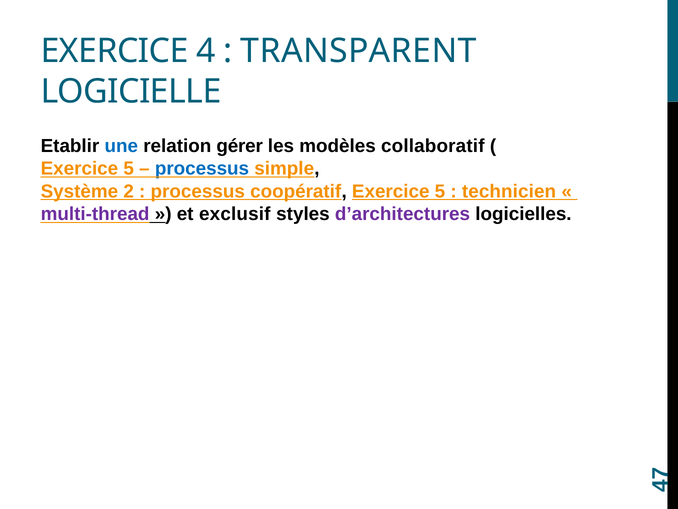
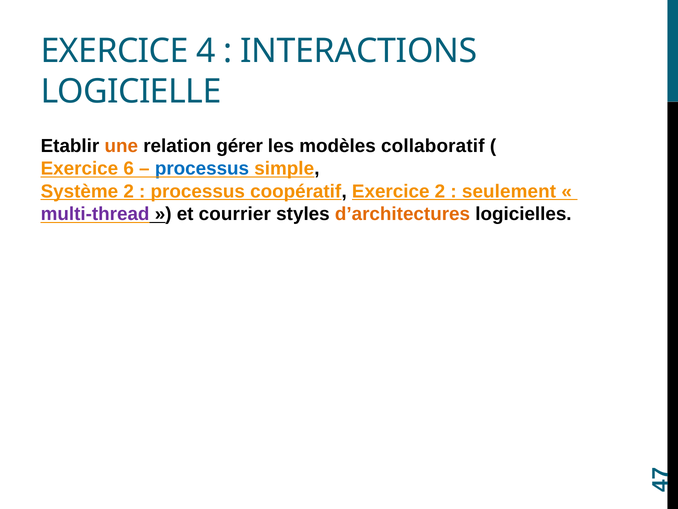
TRANSPARENT: TRANSPARENT -> INTERACTIONS
une colour: blue -> orange
5 at (129, 169): 5 -> 6
coopératif Exercice 5: 5 -> 2
technicien: technicien -> seulement
exclusif: exclusif -> courrier
d’architectures colour: purple -> orange
